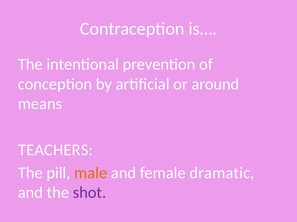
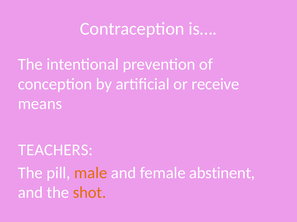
around: around -> receive
dramatic: dramatic -> abstinent
shot colour: purple -> orange
